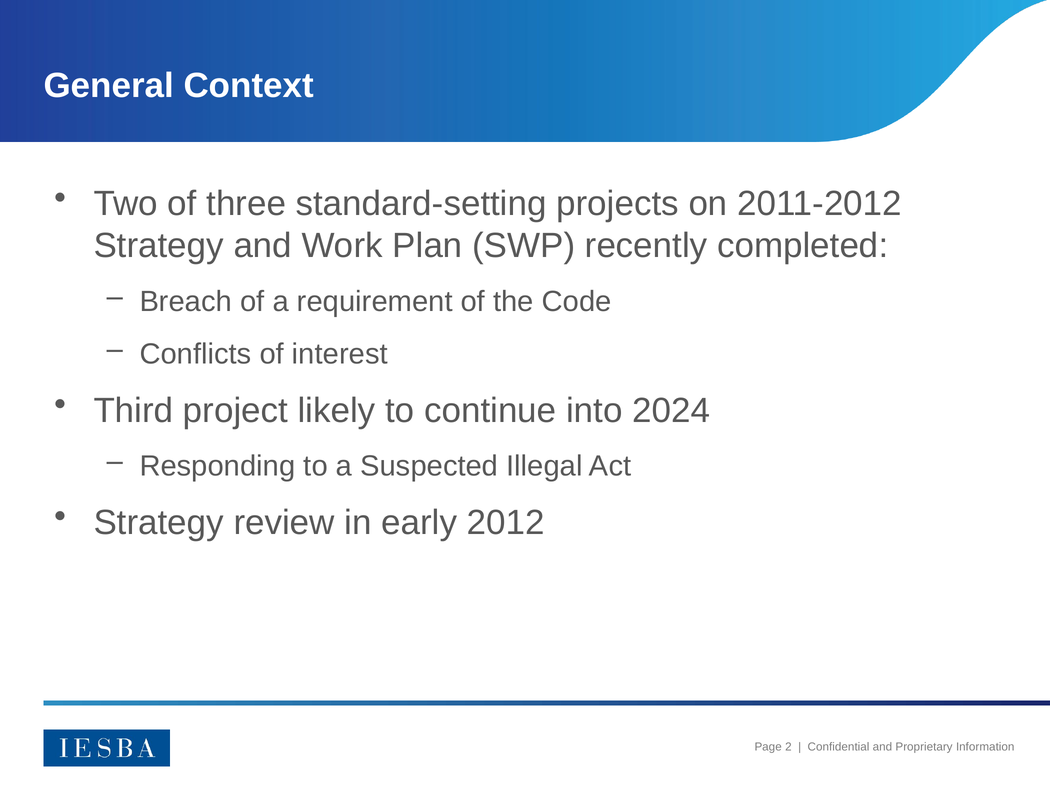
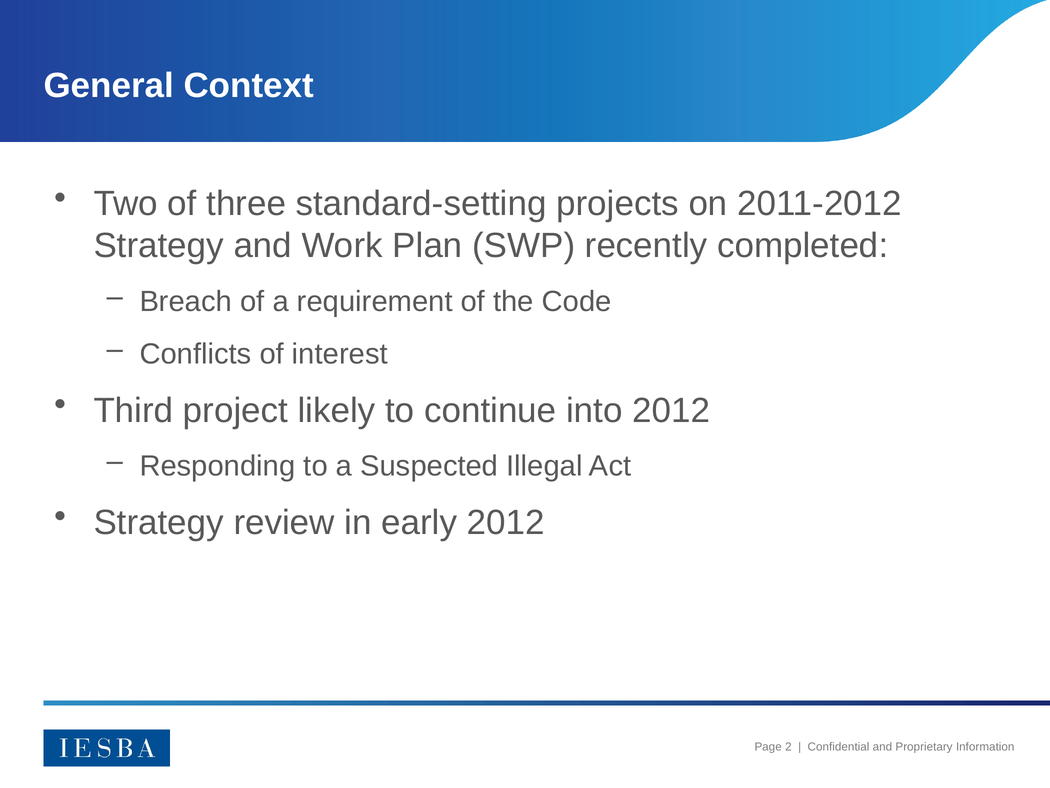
into 2024: 2024 -> 2012
